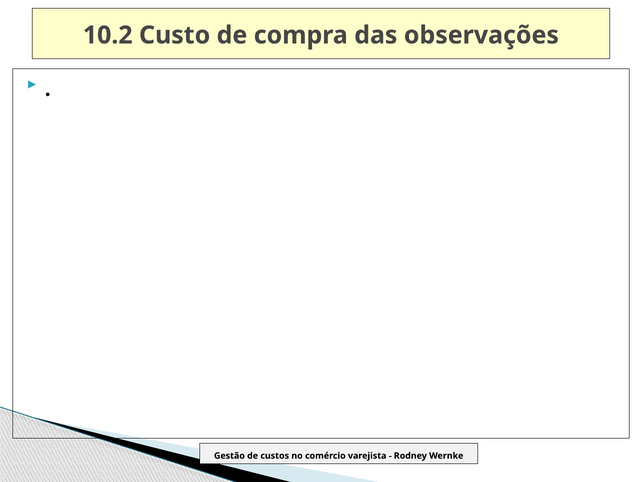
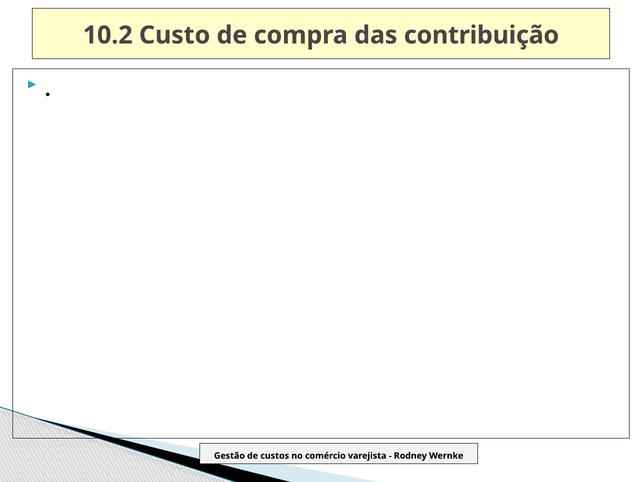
observações: observações -> contribuição
